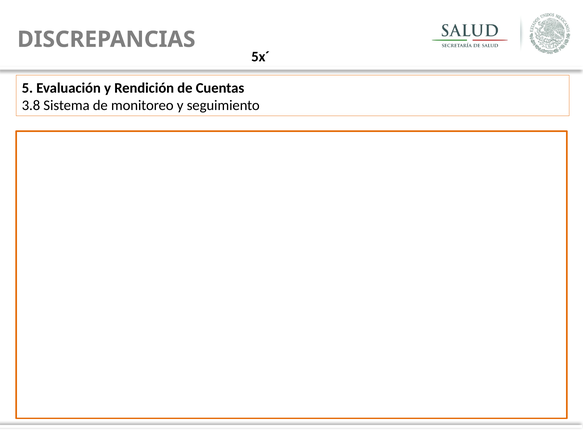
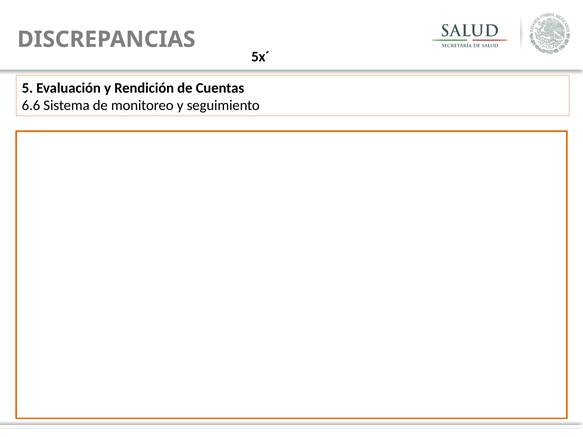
3.8: 3.8 -> 6.6
